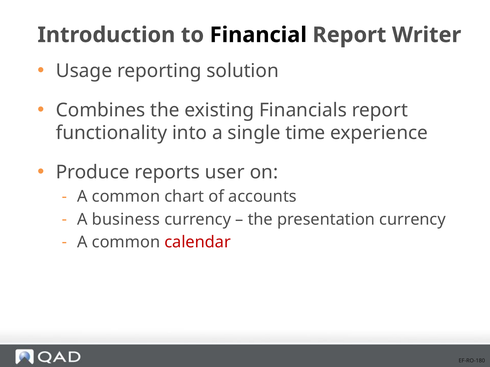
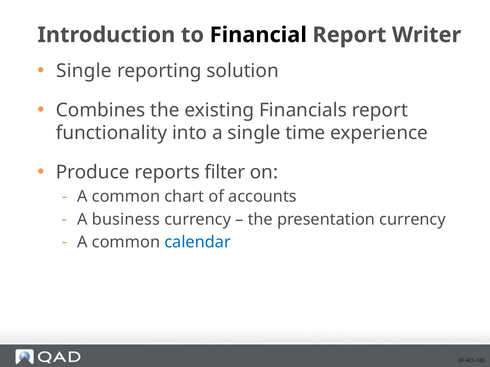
Usage at (84, 71): Usage -> Single
user: user -> filter
calendar colour: red -> blue
